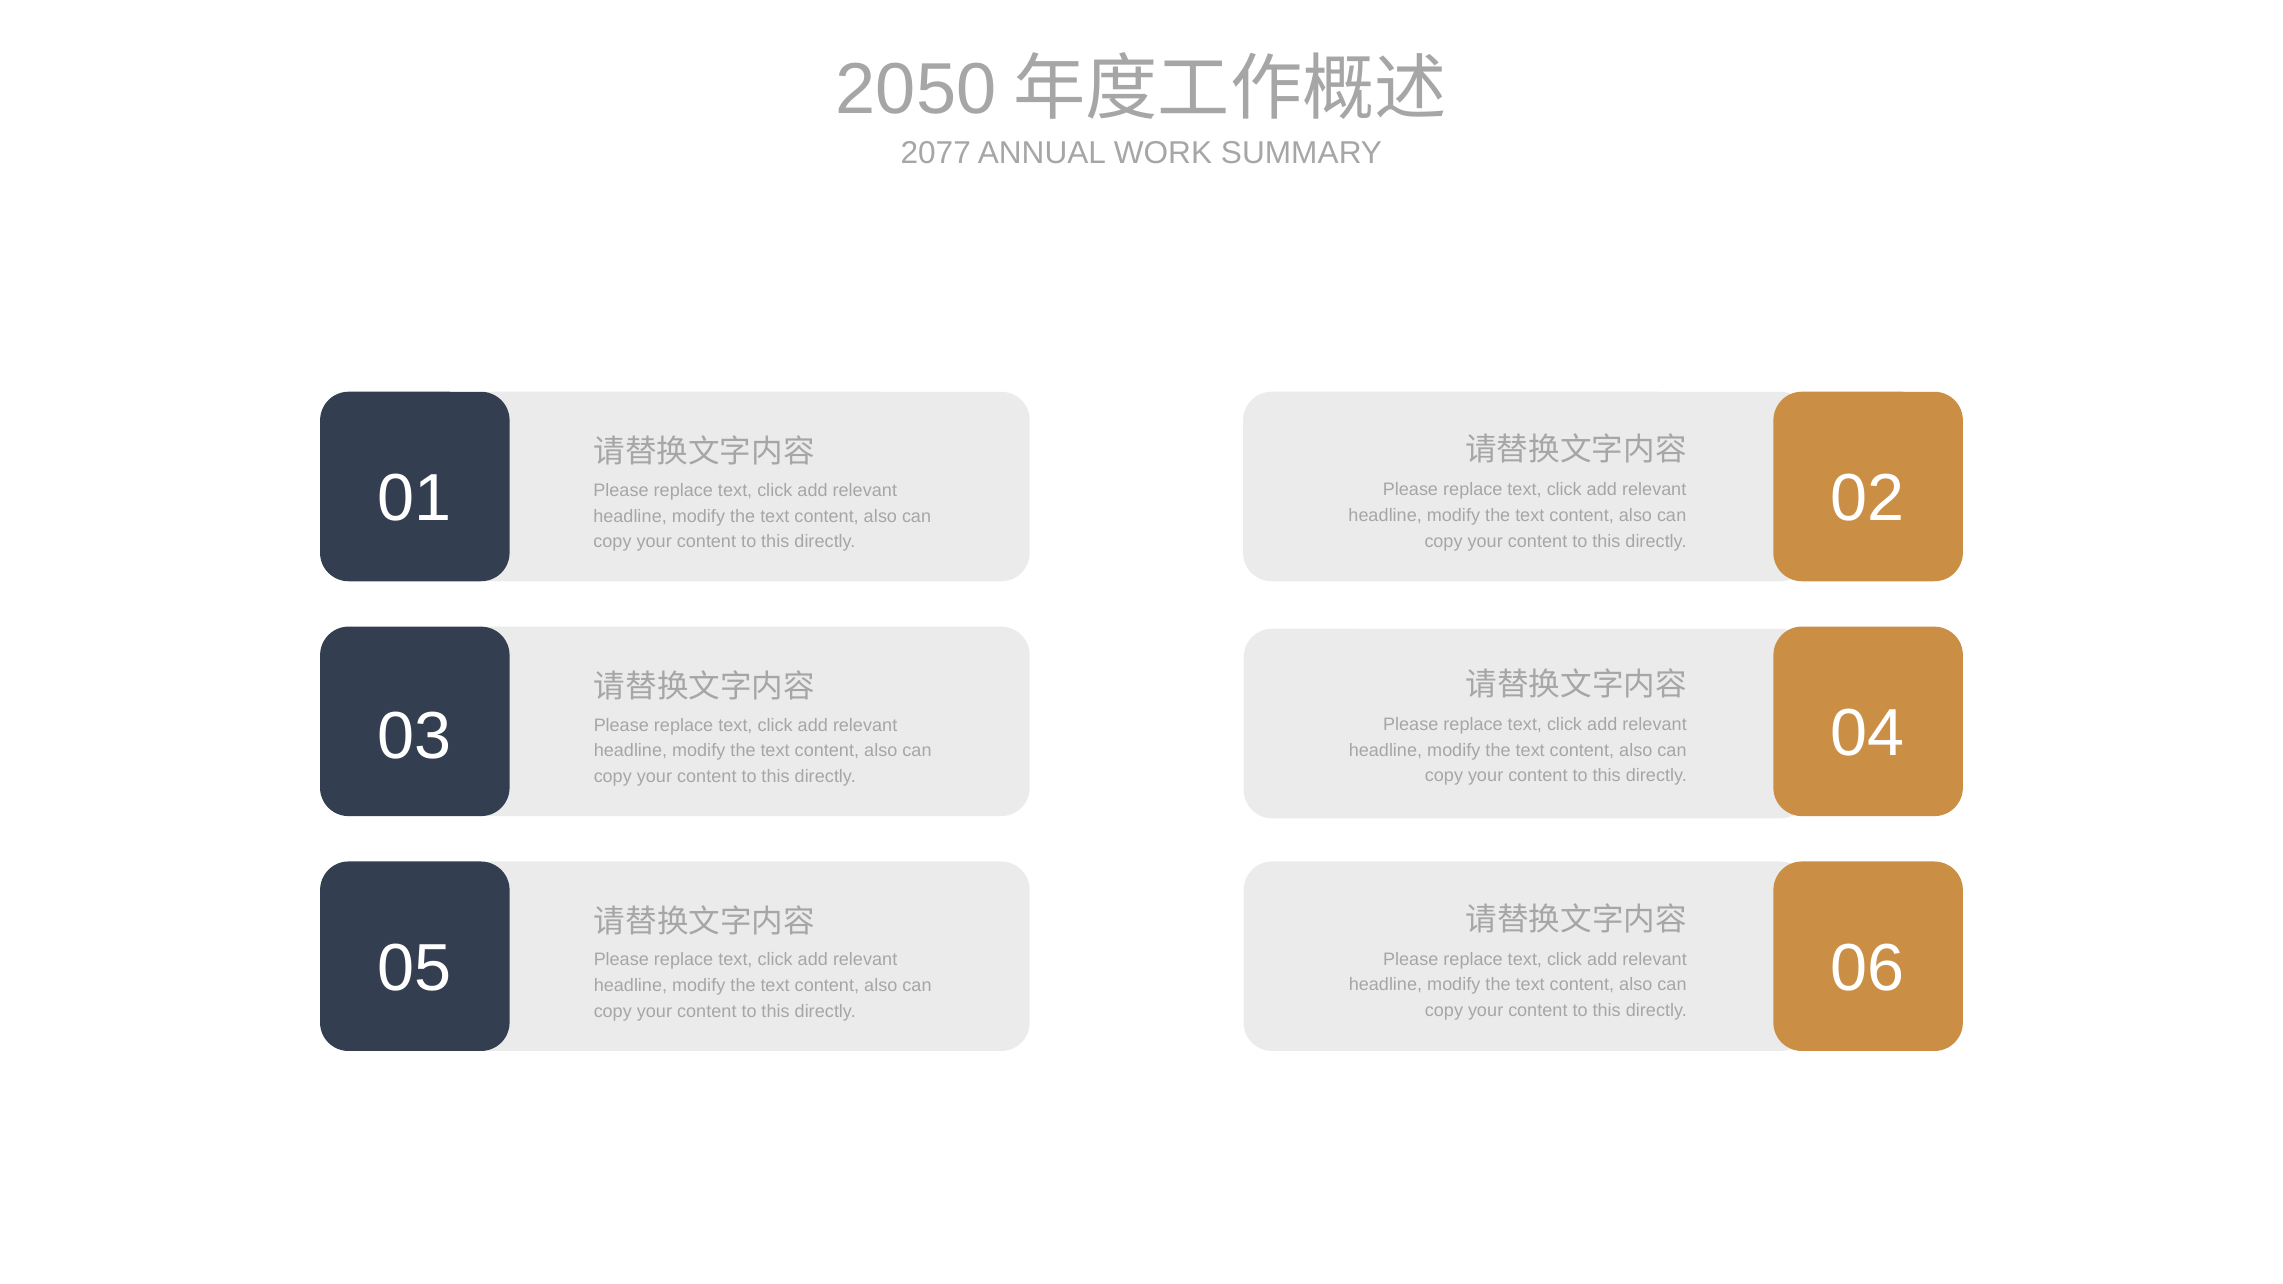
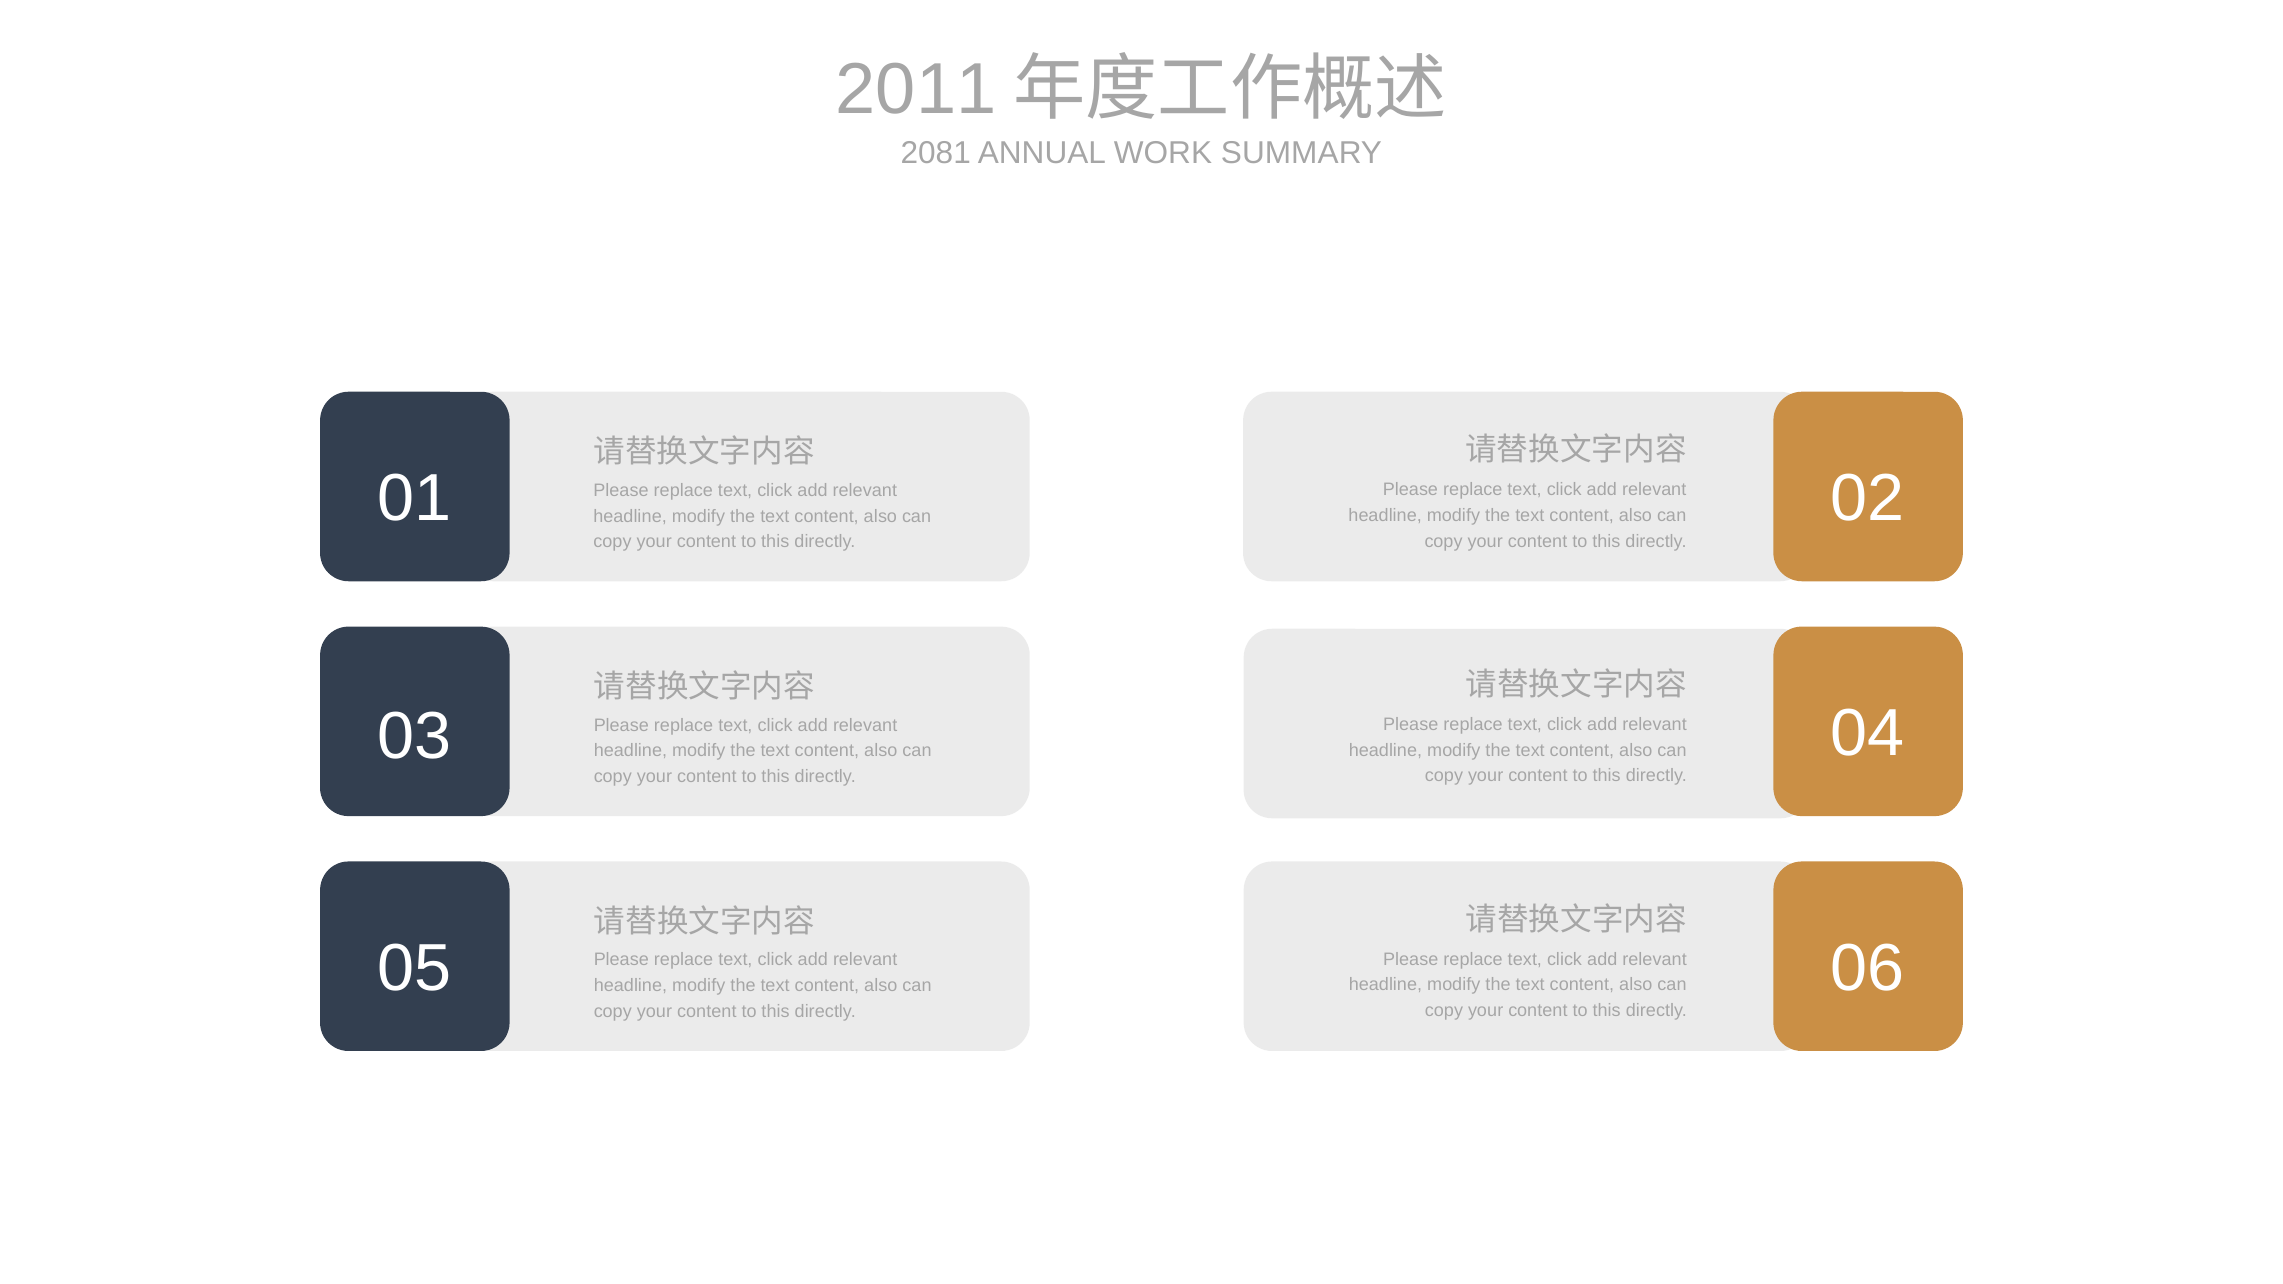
2050: 2050 -> 2011
2077: 2077 -> 2081
